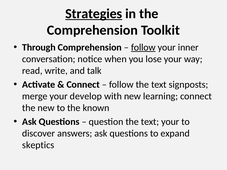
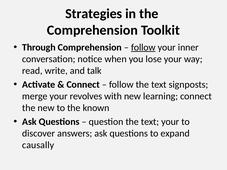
Strategies underline: present -> none
develop: develop -> revolves
skeptics: skeptics -> causally
